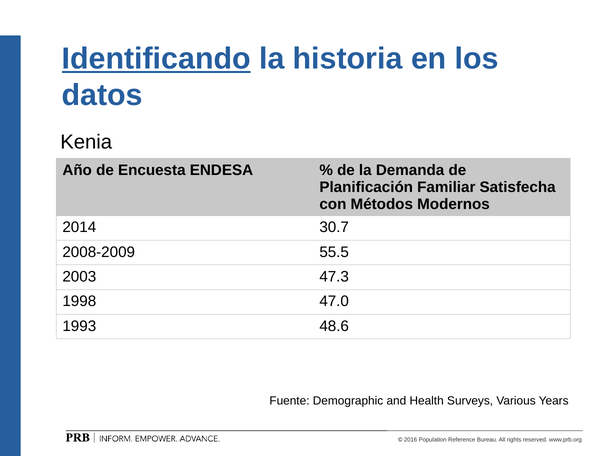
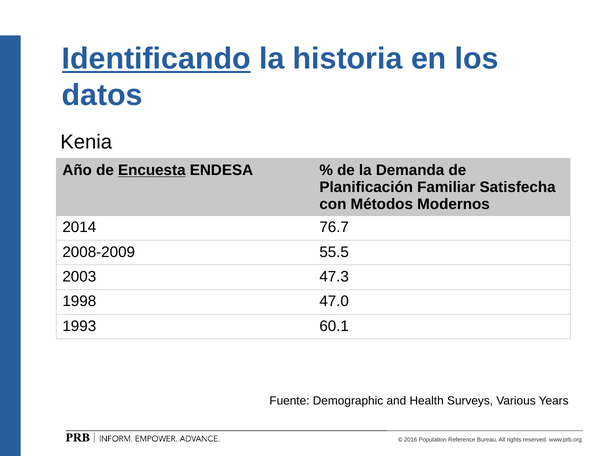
Encuesta underline: none -> present
30.7: 30.7 -> 76.7
48.6: 48.6 -> 60.1
